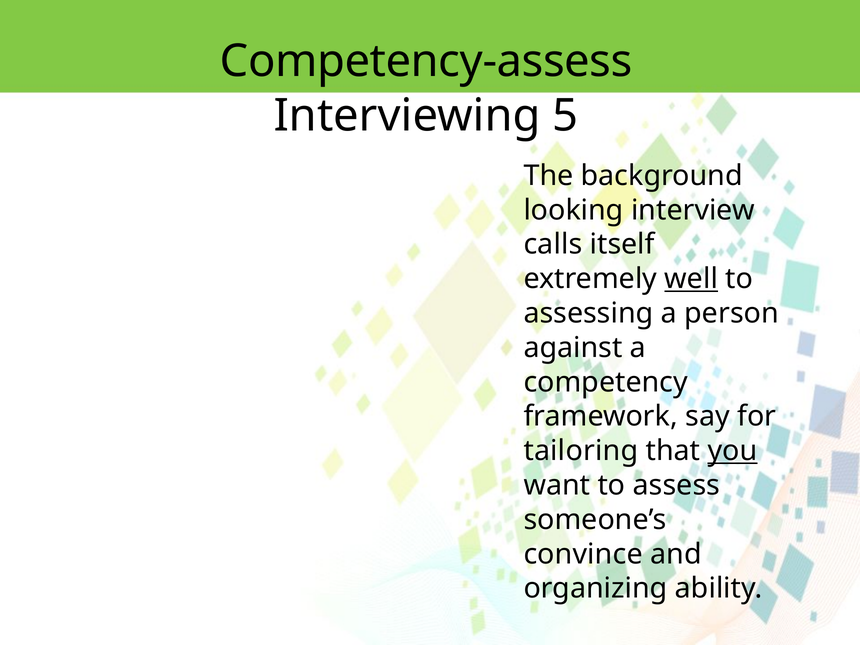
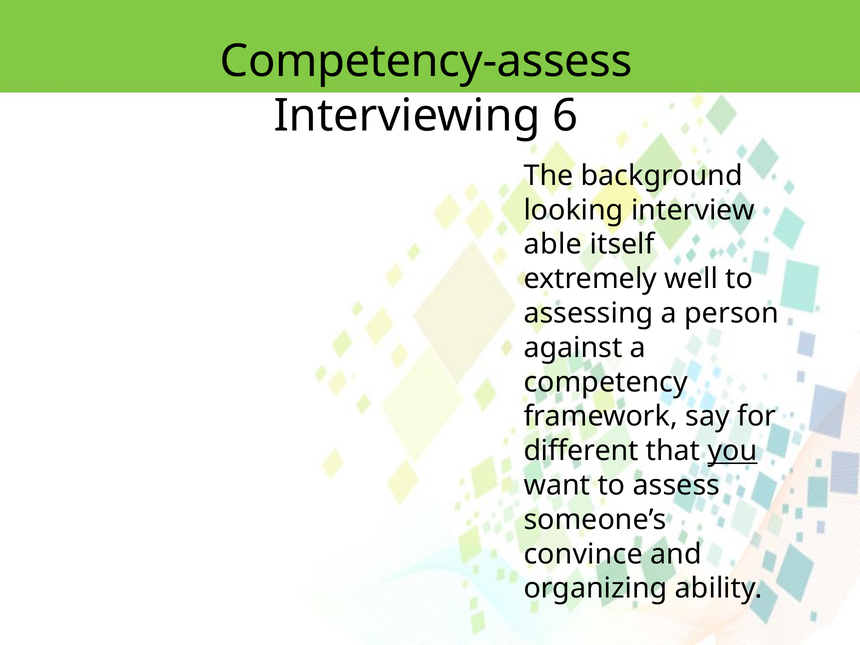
5: 5 -> 6
calls: calls -> able
well underline: present -> none
tailoring: tailoring -> different
